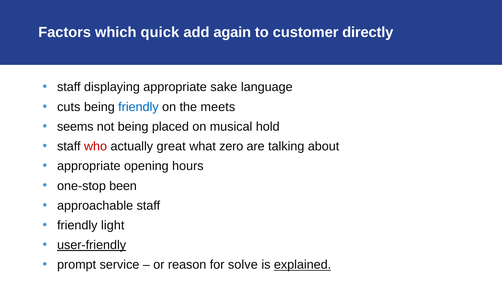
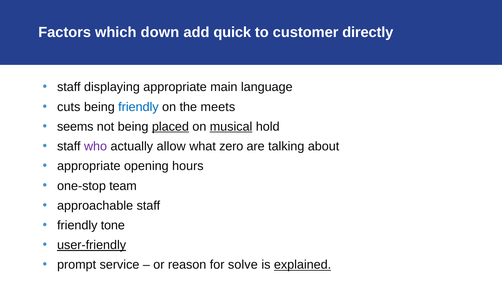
quick: quick -> down
again: again -> quick
sake: sake -> main
placed underline: none -> present
musical underline: none -> present
who colour: red -> purple
great: great -> allow
been: been -> team
light: light -> tone
